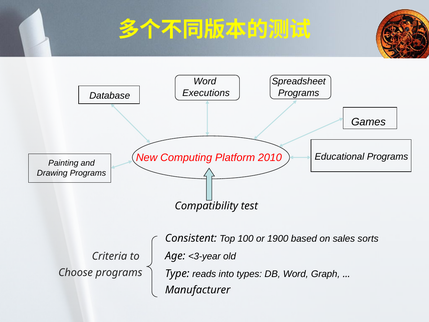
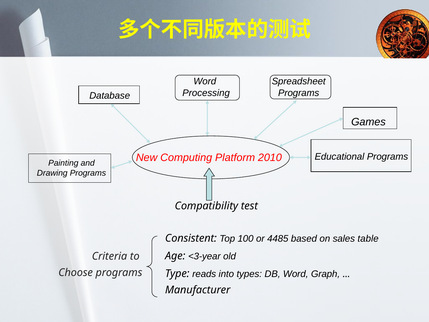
Executions: Executions -> Processing
1900: 1900 -> 4485
sorts: sorts -> table
